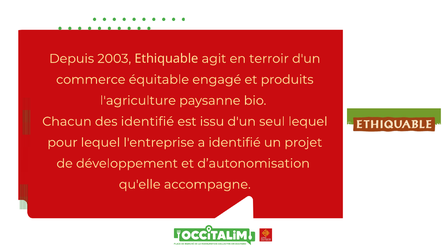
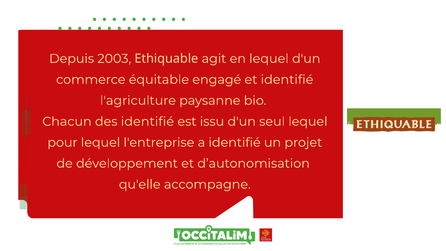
en terroir: terroir -> lequel
et produits: produits -> identifié
